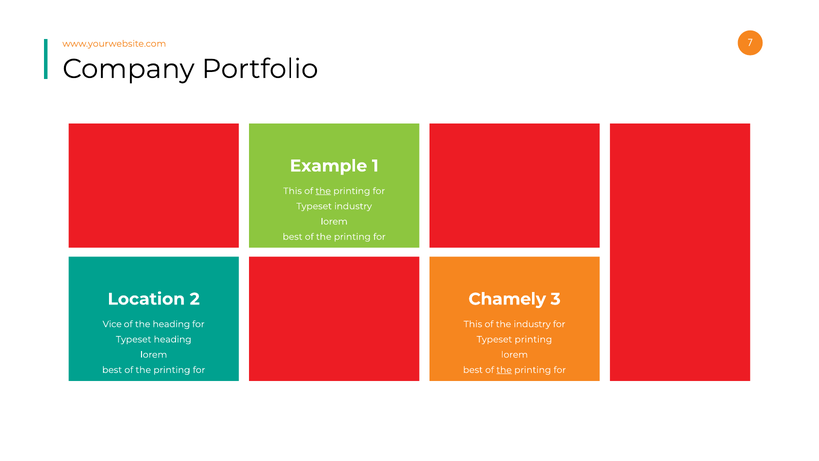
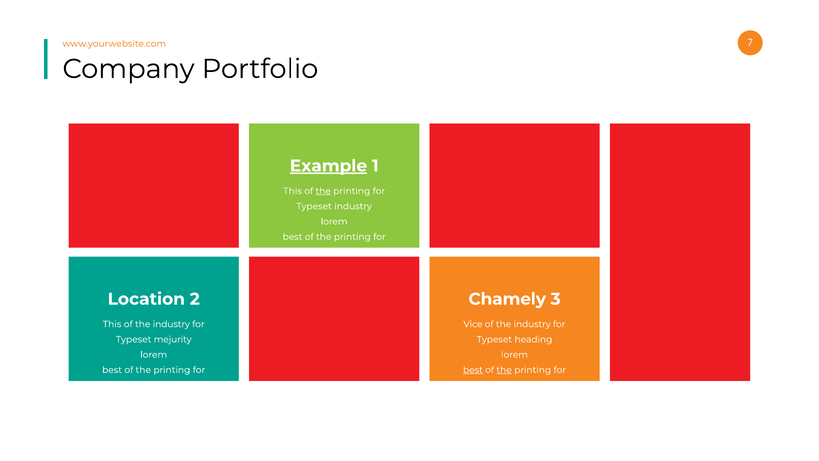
Example underline: none -> present
Vice at (112, 324): Vice -> This
heading at (171, 324): heading -> industry
This at (473, 324): This -> Vice
Typeset heading: heading -> mejurity
Typeset printing: printing -> heading
best at (473, 370) underline: none -> present
